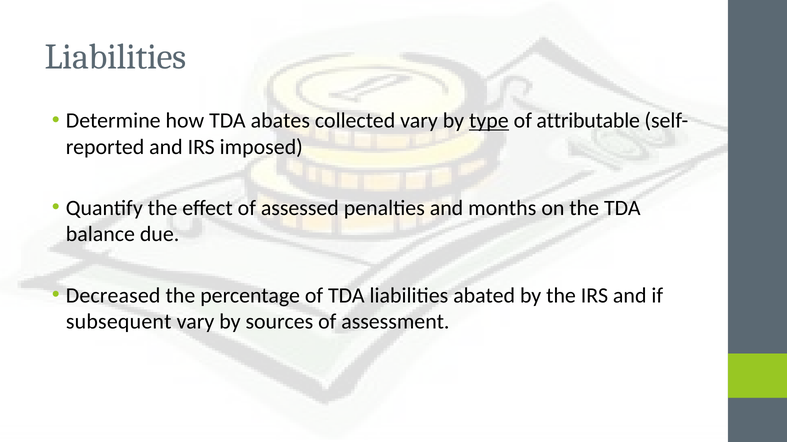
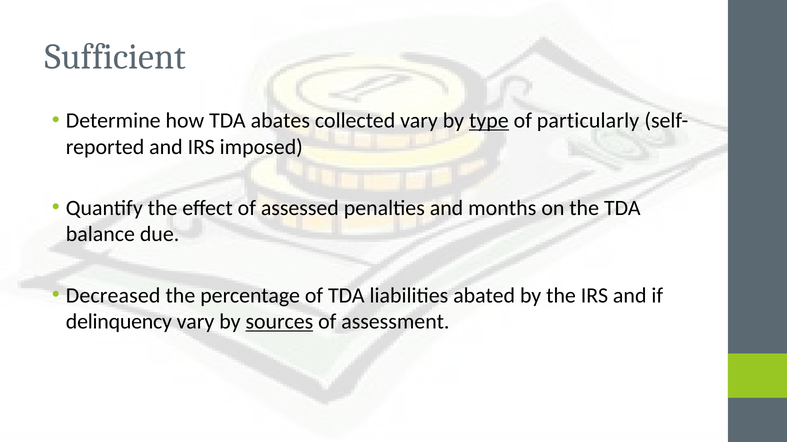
Liabilities at (116, 57): Liabilities -> Sufficient
attributable: attributable -> particularly
subsequent: subsequent -> delinquency
sources underline: none -> present
